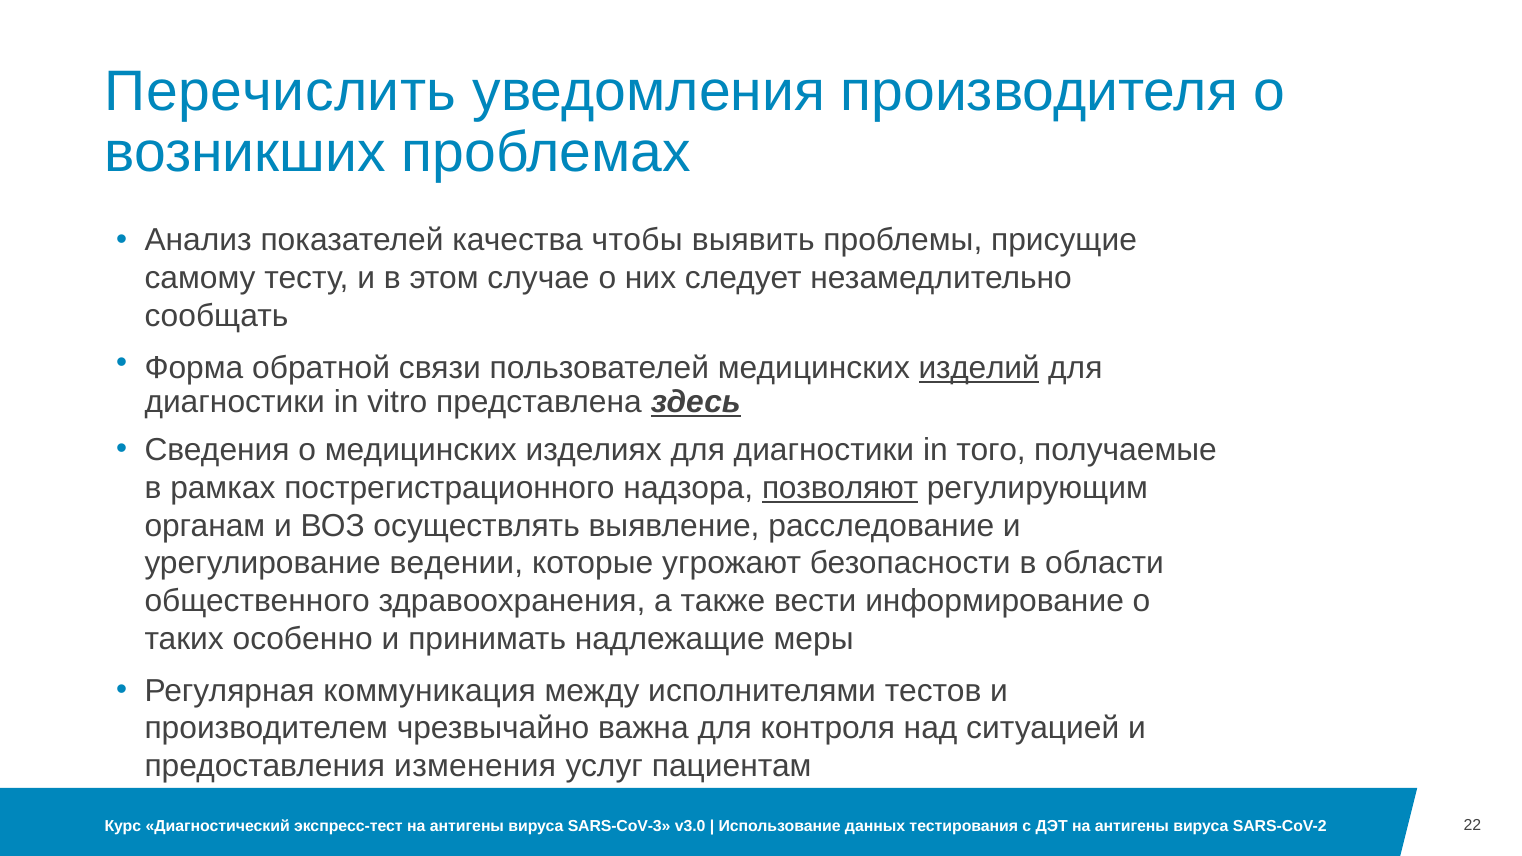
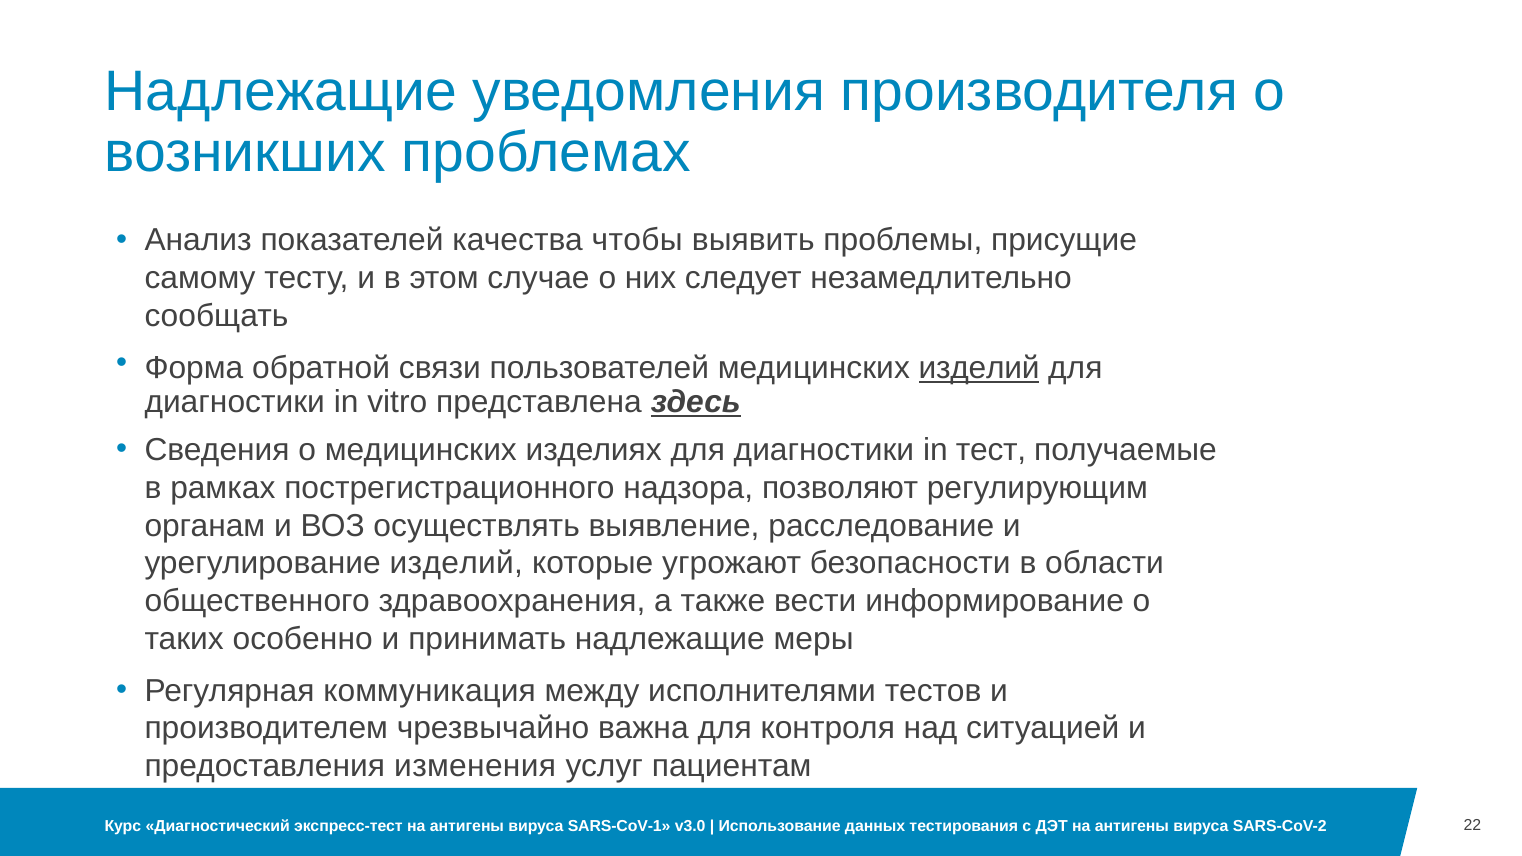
Перечислить at (281, 91): Перечислить -> Надлежащие
того: того -> тест
позволяют underline: present -> none
урегулирование ведении: ведении -> изделий
SARS-CoV-3: SARS-CoV-3 -> SARS-CoV-1
